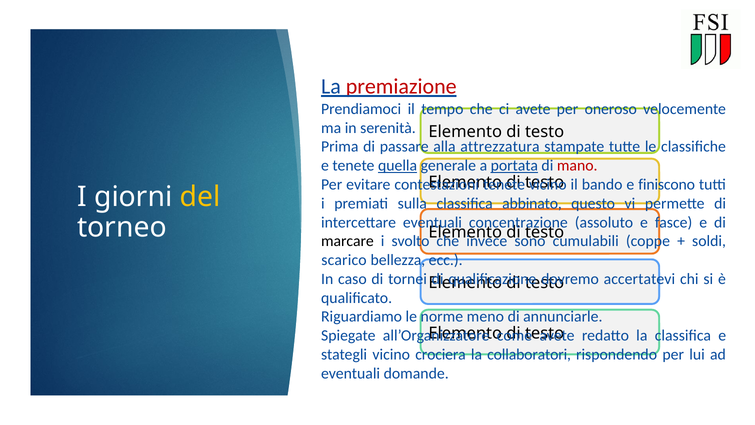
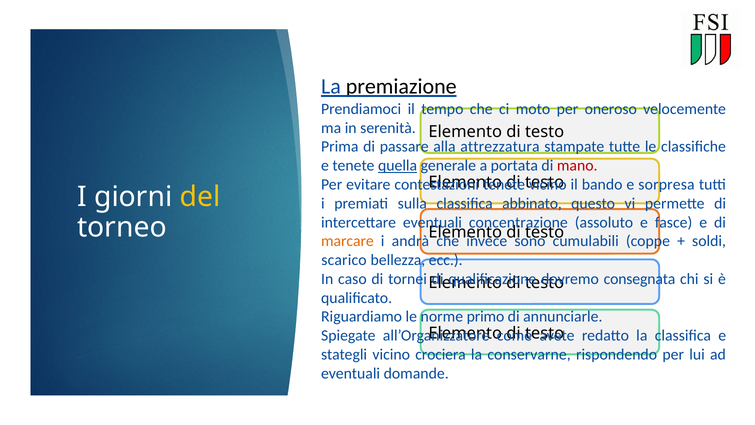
premiazione colour: red -> black
ci avete: avete -> moto
portata underline: present -> none
finiscono: finiscono -> sorpresa
marcare colour: black -> orange
svolto: svolto -> andrà
accertatevi: accertatevi -> consegnata
meno: meno -> primo
collaboratori: collaboratori -> conservarne
